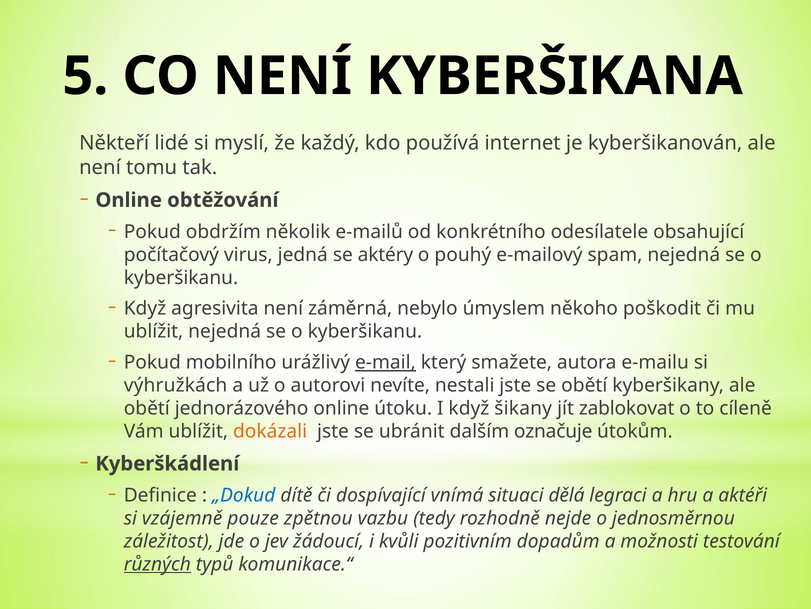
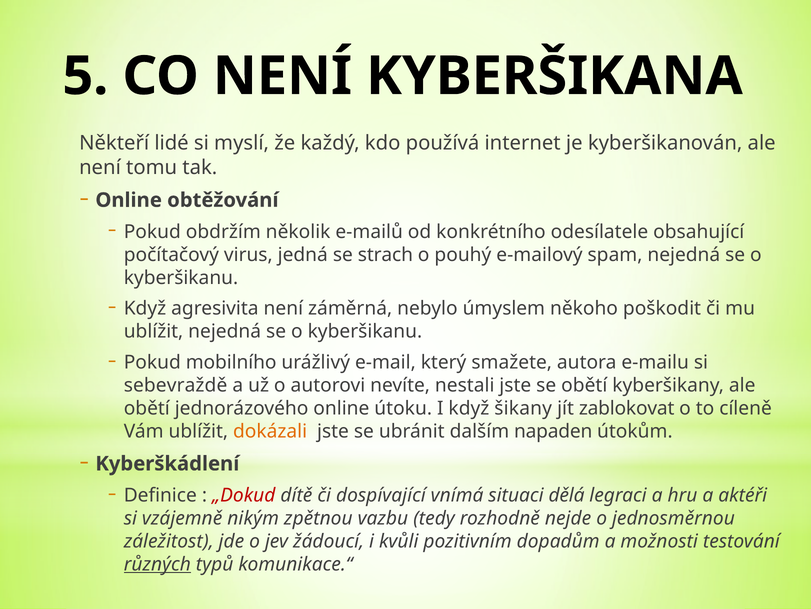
aktéry: aktéry -> strach
e-mail underline: present -> none
výhružkách: výhružkách -> sebevraždě
označuje: označuje -> napaden
„Dokud colour: blue -> red
pouze: pouze -> nikým
